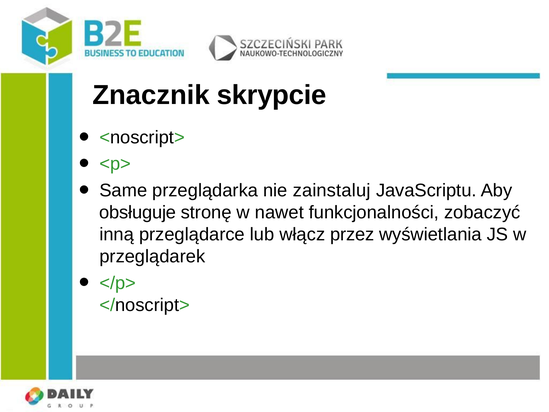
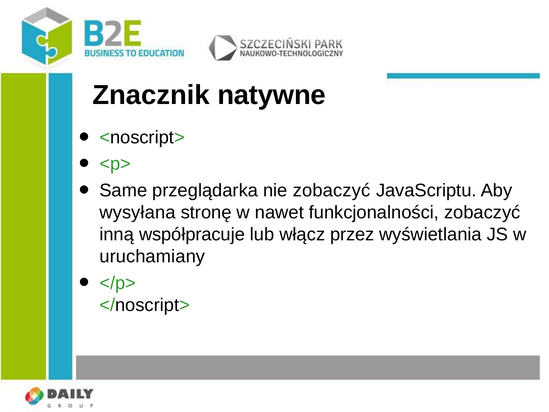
skrypcie: skrypcie -> natywne
nie zainstaluj: zainstaluj -> zobaczyć
obsługuje: obsługuje -> wysyłana
przeglądarce: przeglądarce -> współpracuje
przeglądarek: przeglądarek -> uruchamiany
